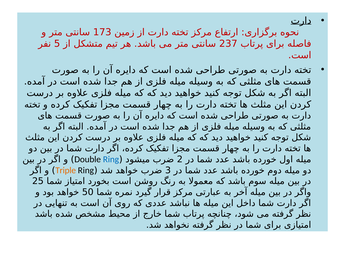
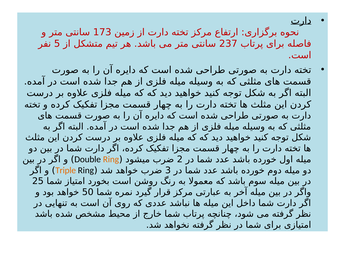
Ring at (111, 159) colour: blue -> orange
